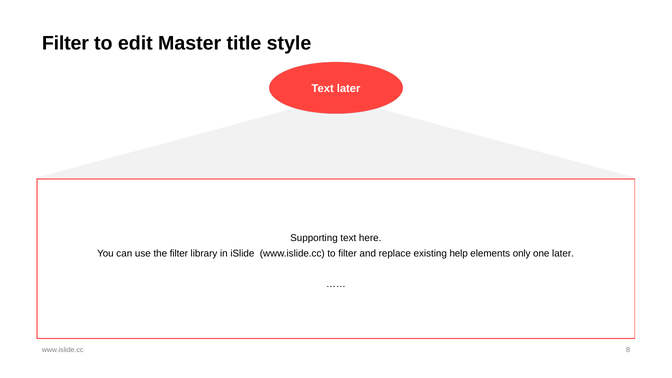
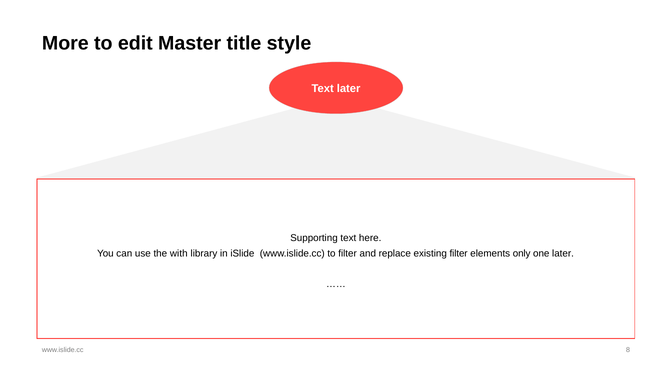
Filter at (65, 43): Filter -> More
the filter: filter -> with
existing help: help -> filter
